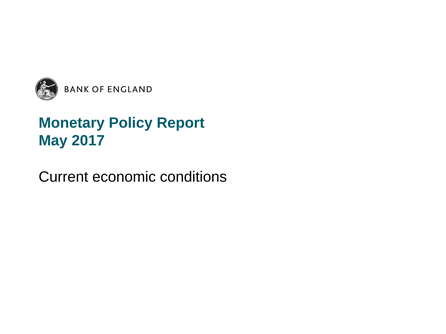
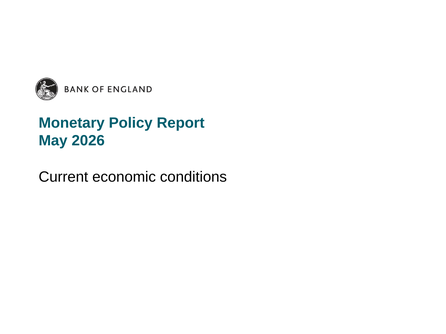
2017: 2017 -> 2026
